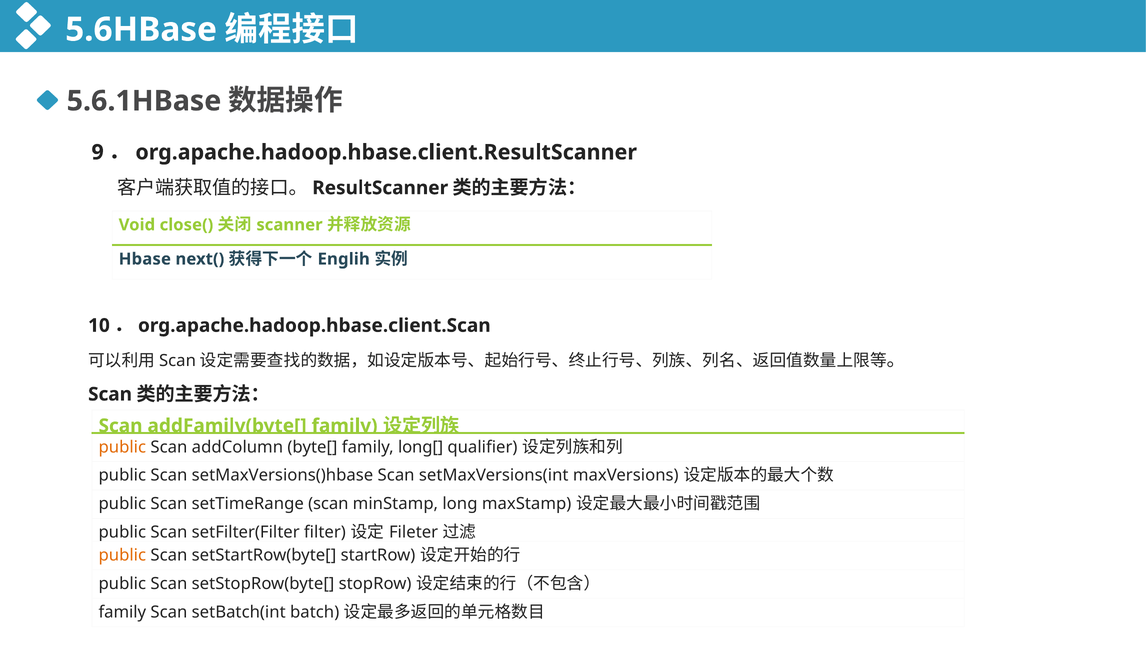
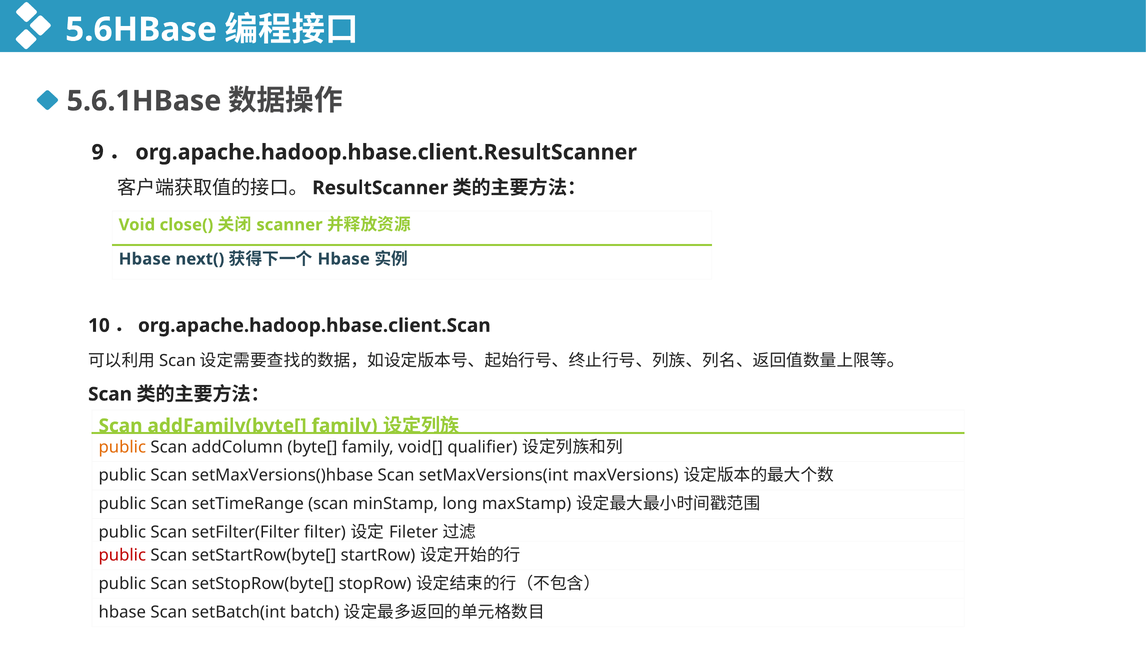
Englih at (344, 259): Englih -> Hbase
long[: long[ -> void[
public at (122, 555) colour: orange -> red
family at (122, 612): family -> hbase
